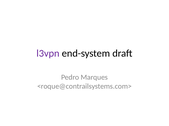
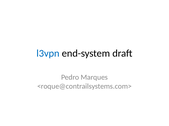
l3vpn colour: purple -> blue
